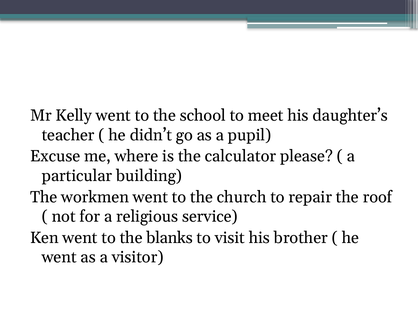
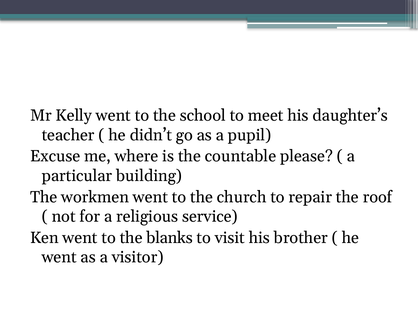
calculator: calculator -> countable
